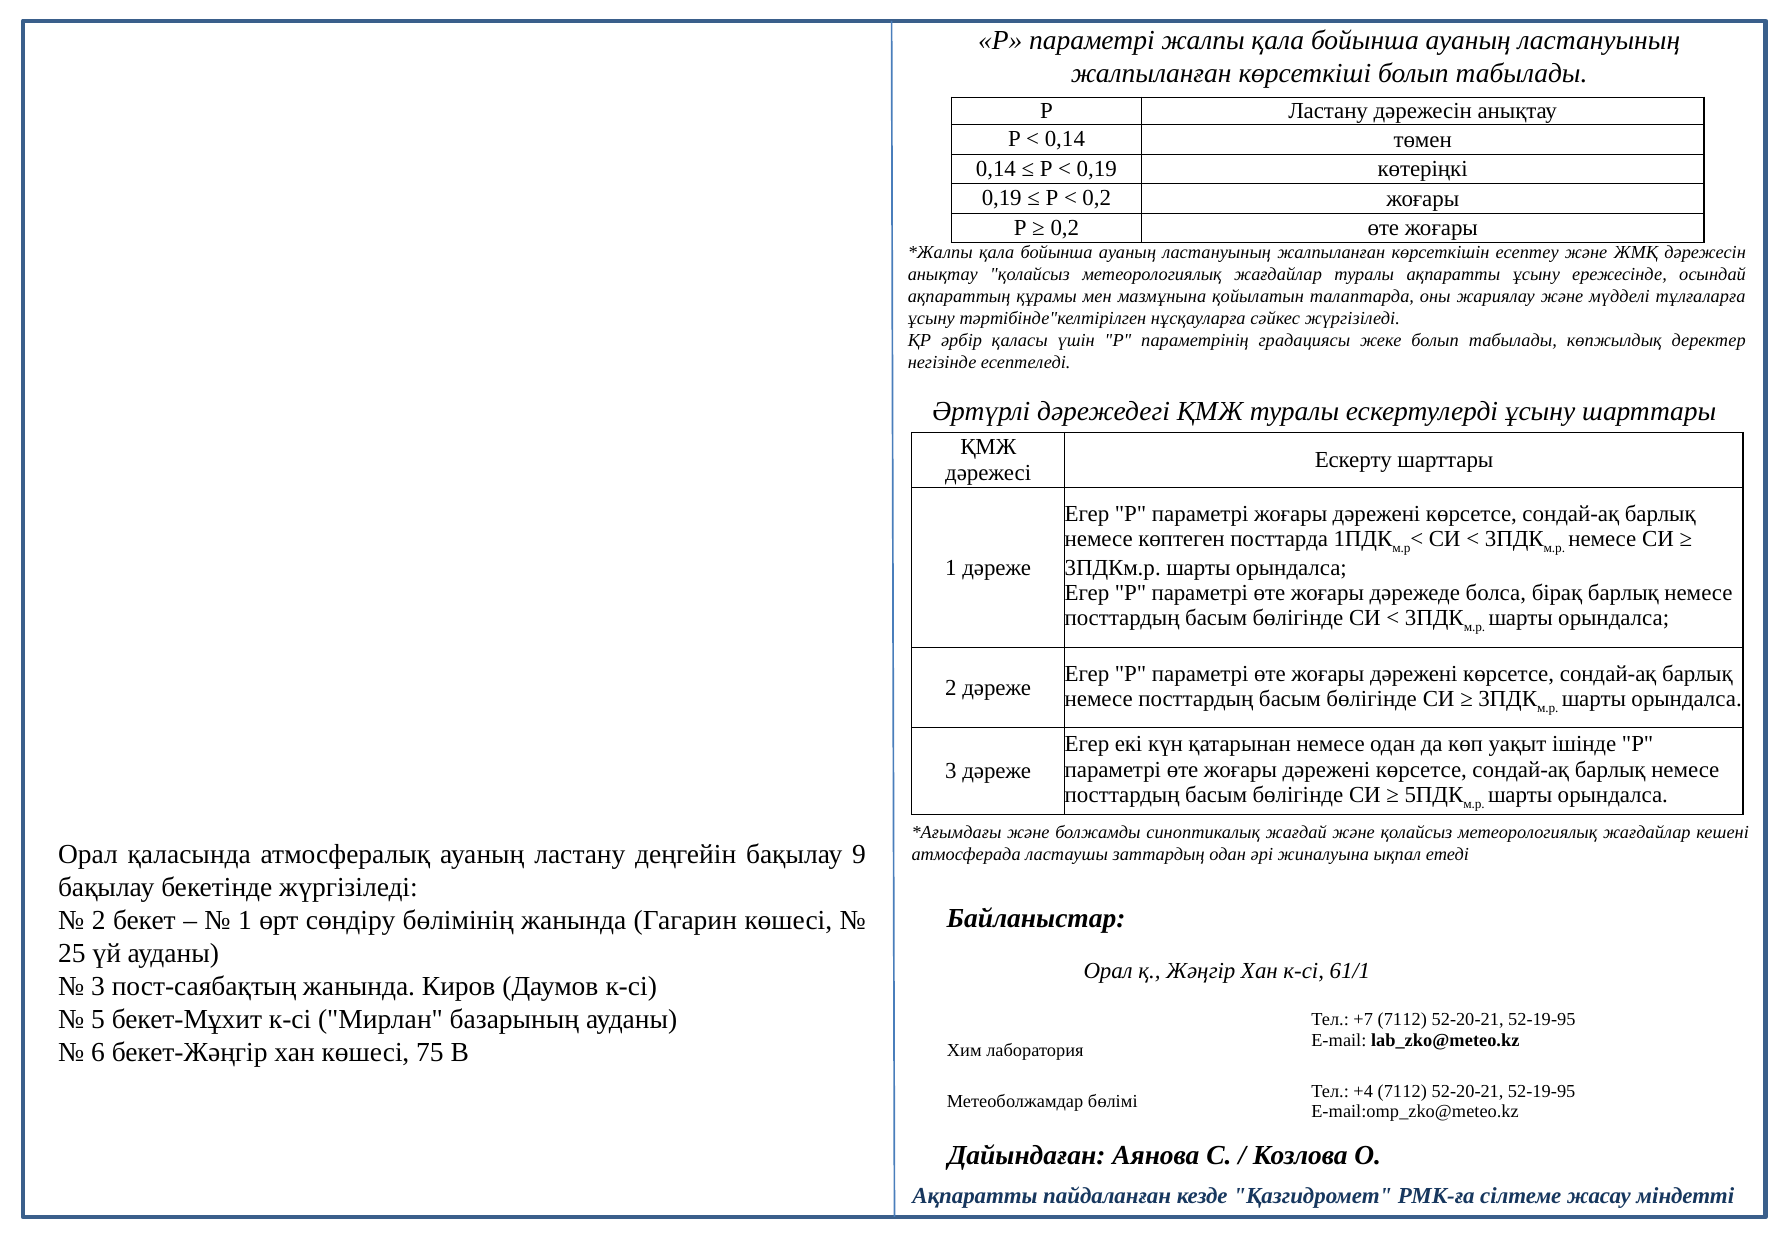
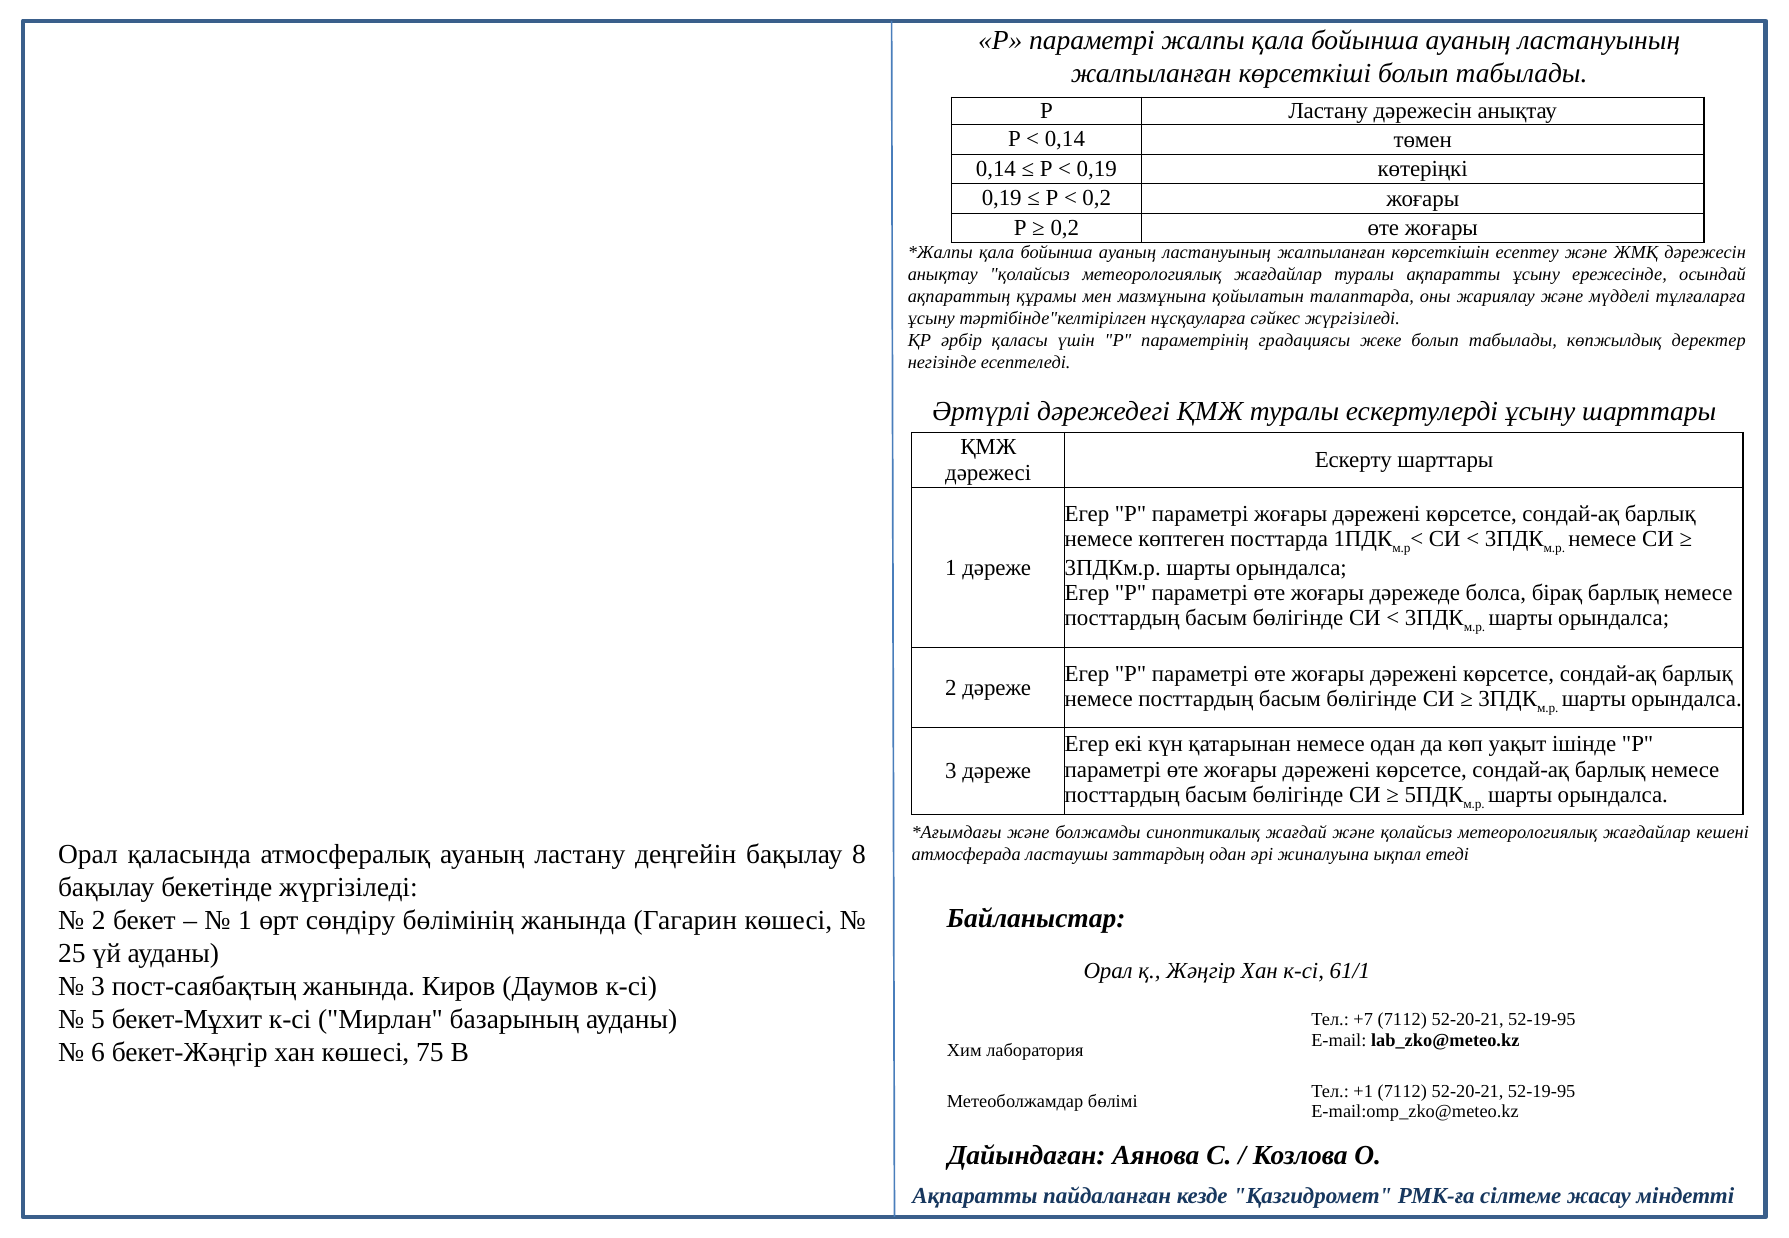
9: 9 -> 8
+4: +4 -> +1
